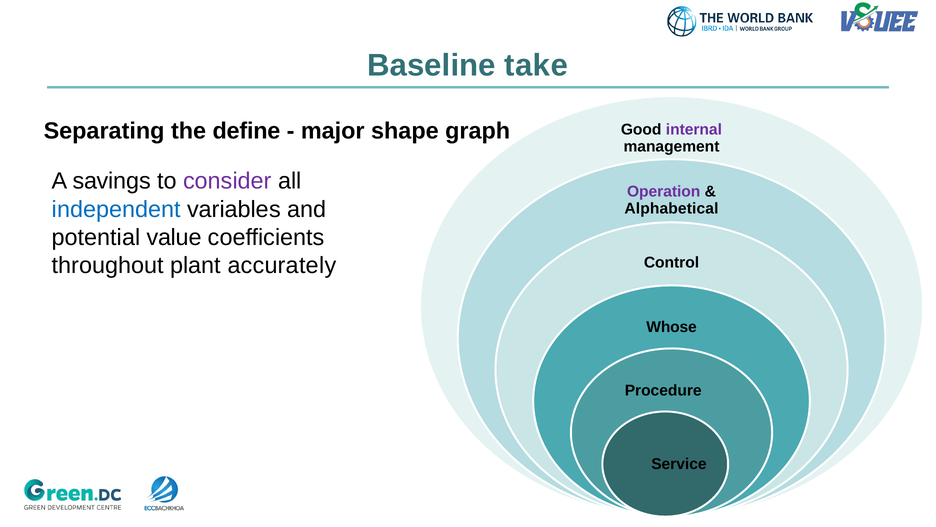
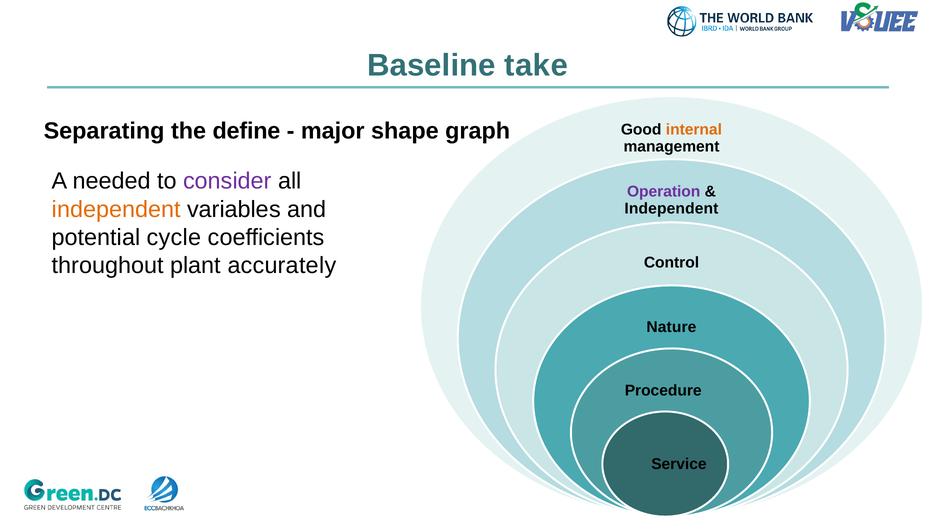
internal colour: purple -> orange
savings: savings -> needed
independent at (116, 209) colour: blue -> orange
Alphabetical at (671, 208): Alphabetical -> Independent
value: value -> cycle
Whose: Whose -> Nature
